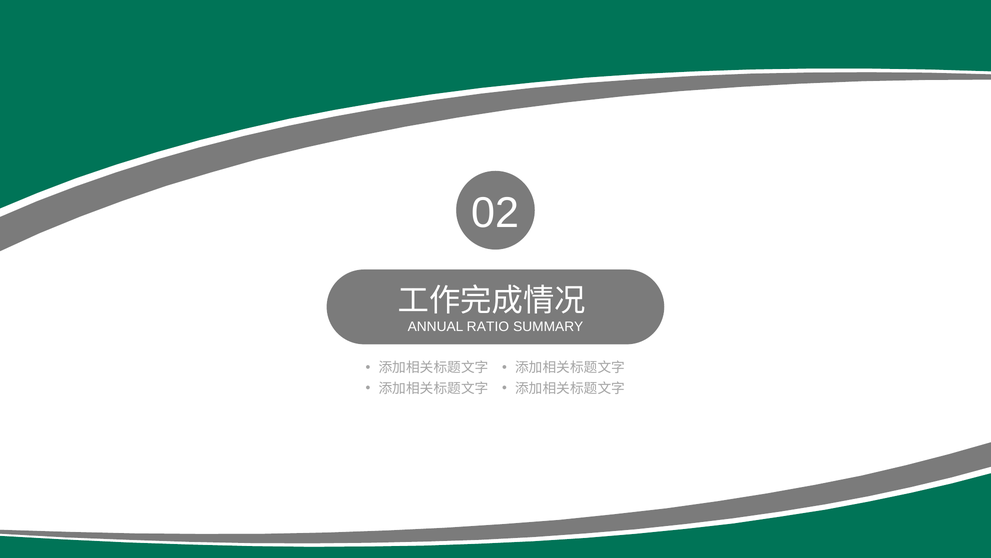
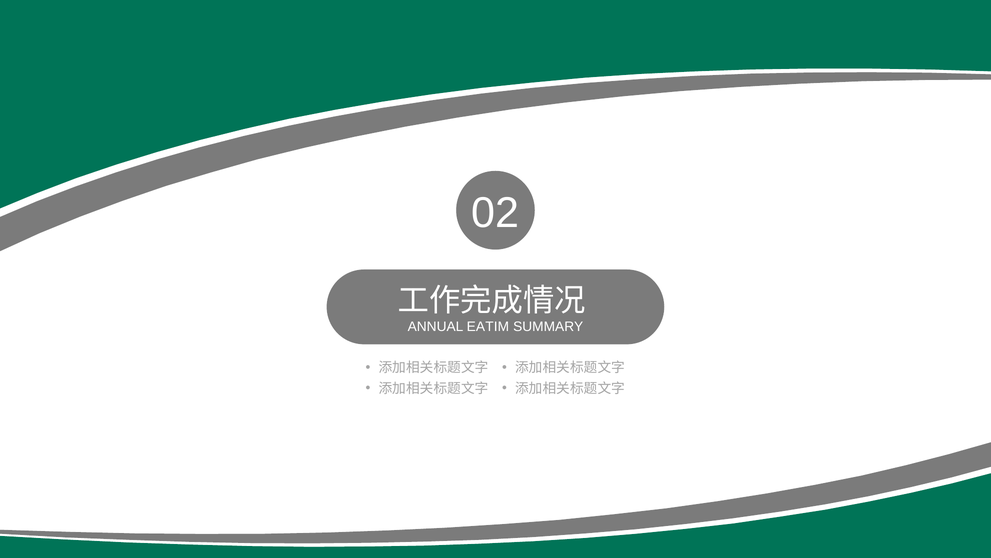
RATIO: RATIO -> EATIM
